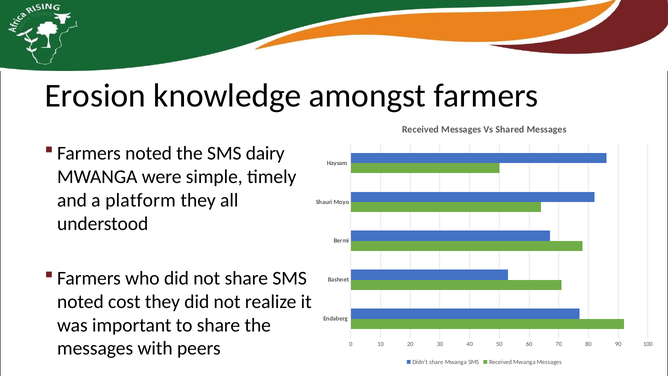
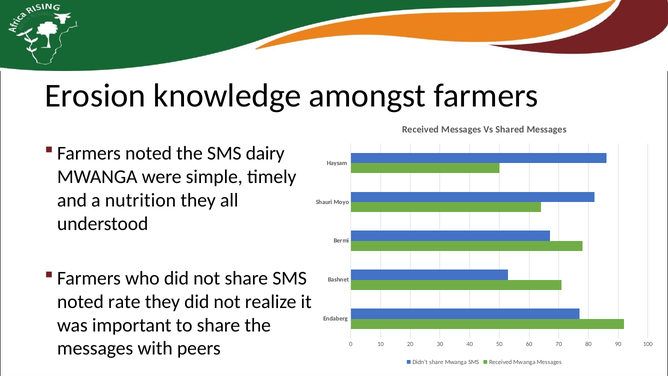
platform: platform -> nutrition
cost: cost -> rate
